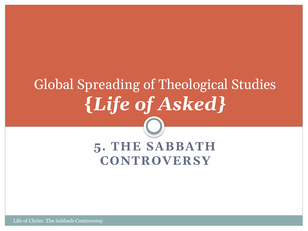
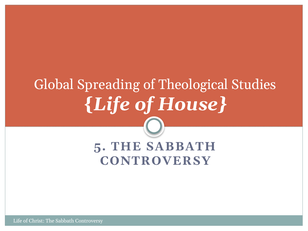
Asked: Asked -> House
